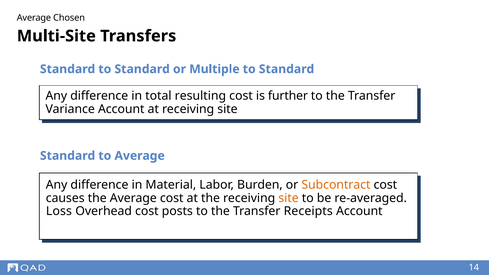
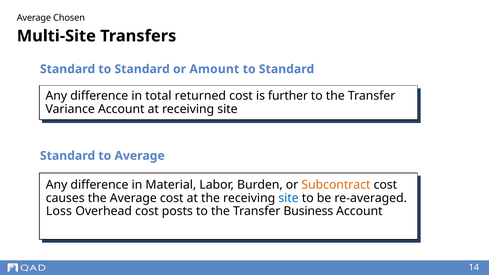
Multiple: Multiple -> Amount
resulting: resulting -> returned
site at (289, 198) colour: orange -> blue
Receipts: Receipts -> Business
